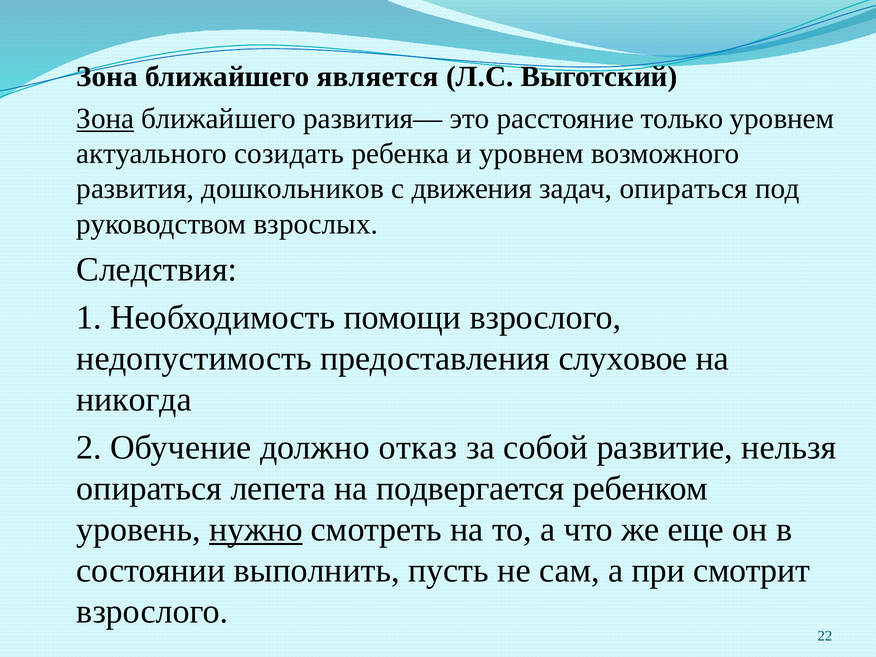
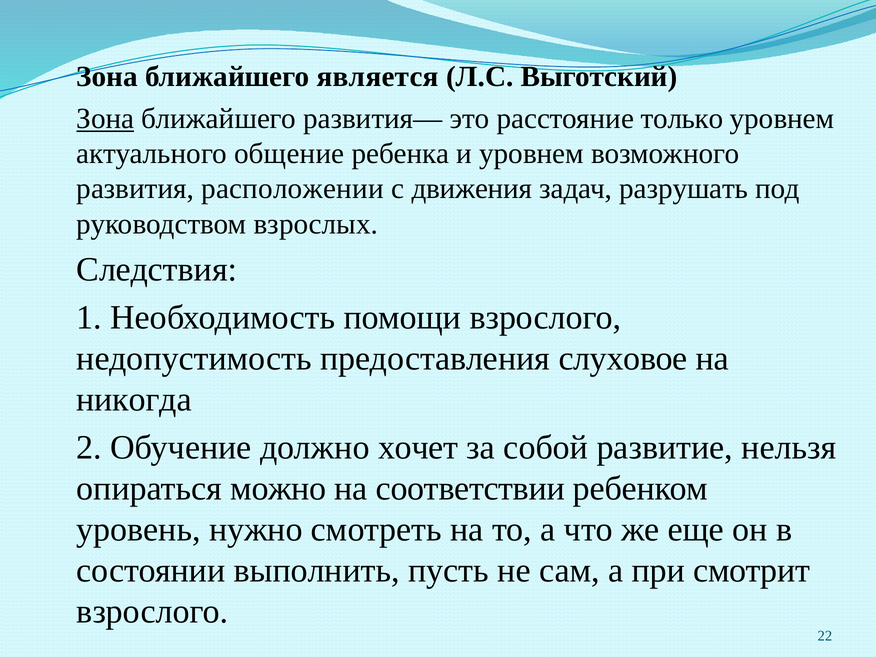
созидать: созидать -> общение
дошкольников: дошкольников -> расположении
задач опираться: опираться -> разрушать
отказ: отказ -> хочет
лепета: лепета -> можно
подвергается: подвергается -> соответствии
нужно underline: present -> none
